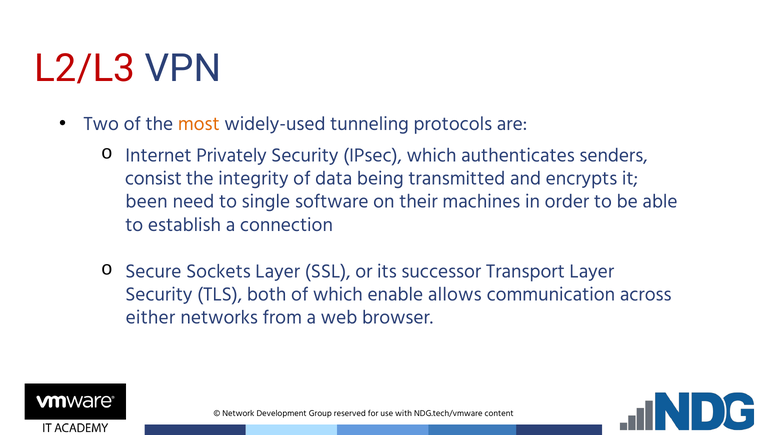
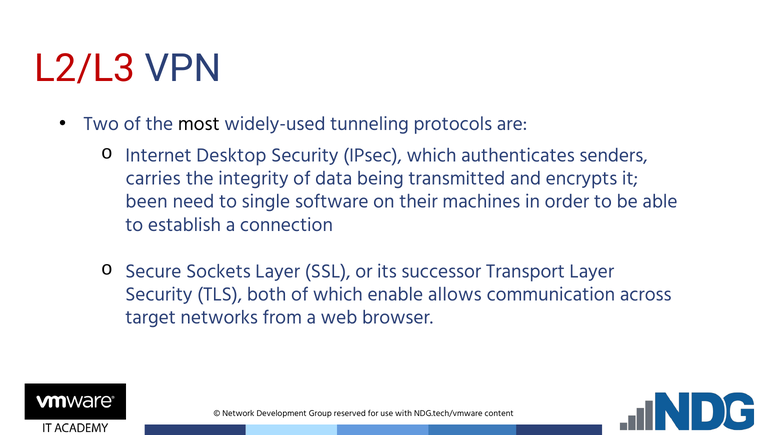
most colour: orange -> black
Privately: Privately -> Desktop
consist: consist -> carries
either: either -> target
